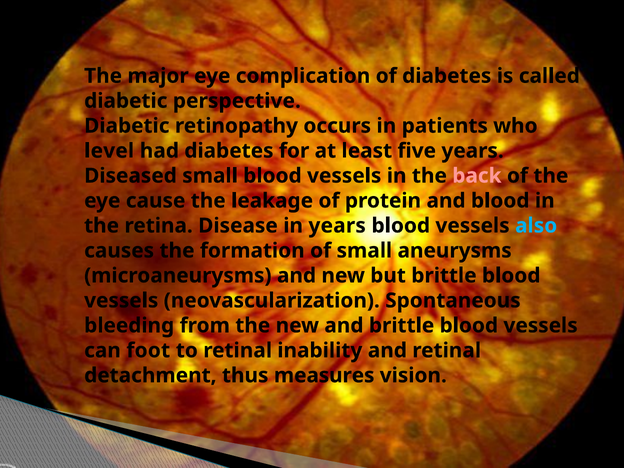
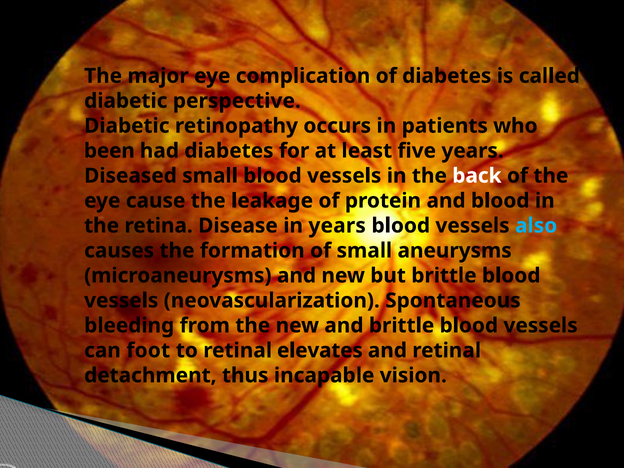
level: level -> been
back colour: pink -> white
inability: inability -> elevates
measures: measures -> incapable
